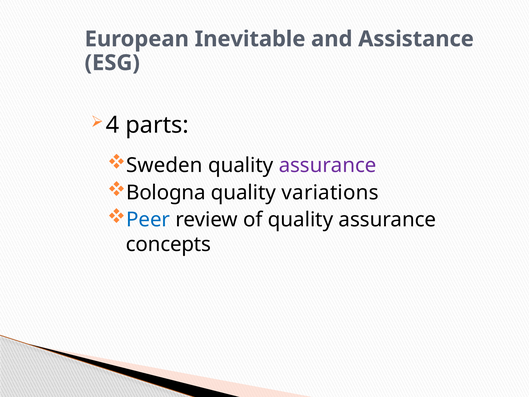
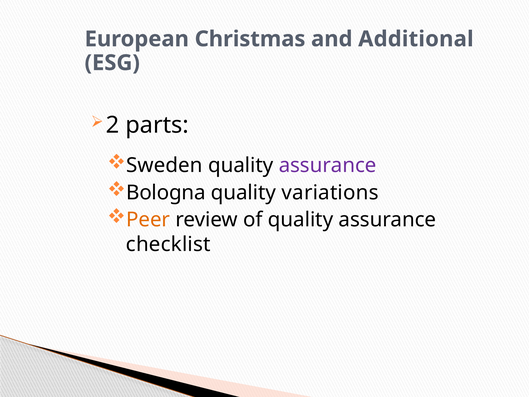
Inevitable: Inevitable -> Christmas
Assistance: Assistance -> Additional
4: 4 -> 2
Peer colour: blue -> orange
concepts: concepts -> checklist
